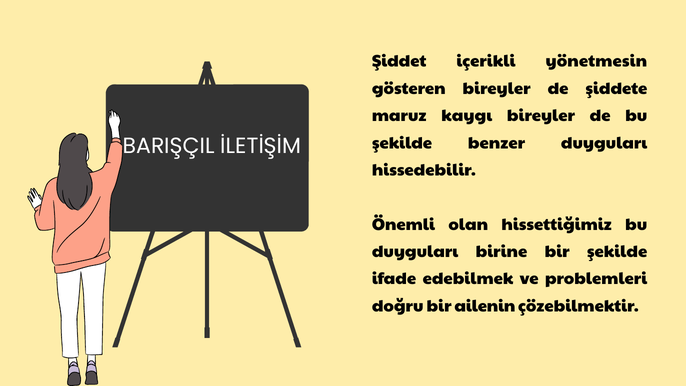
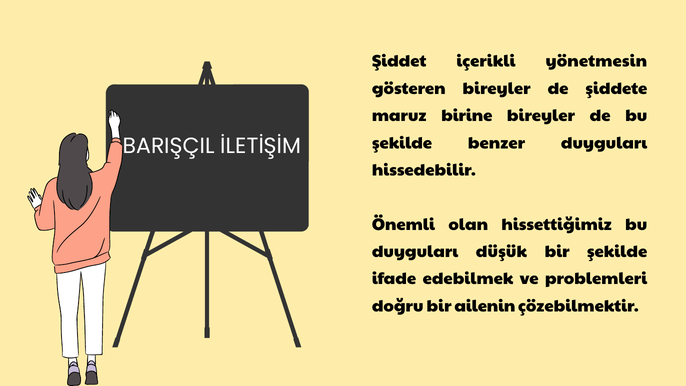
kaygı: kaygı -> birine
birine: birine -> düşük
